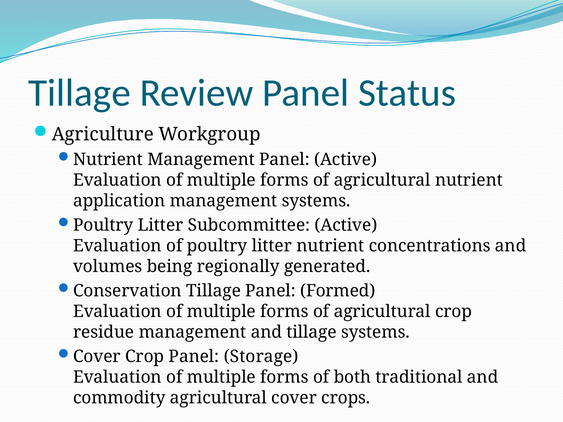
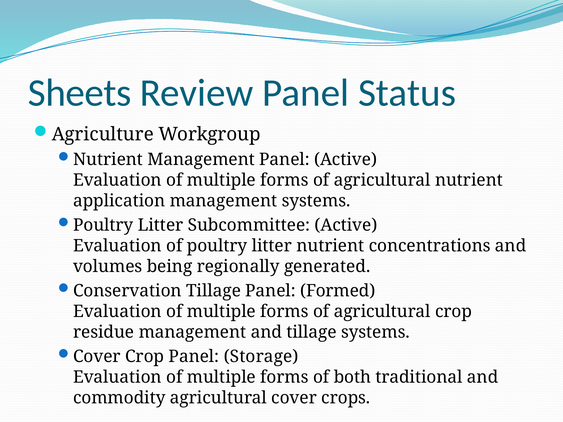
Tillage at (79, 93): Tillage -> Sheets
